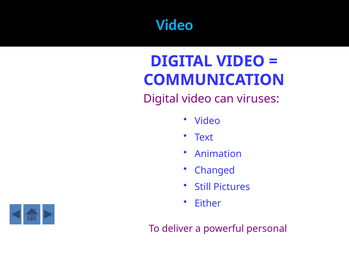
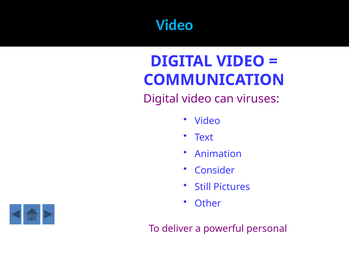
Changed: Changed -> Consider
Either: Either -> Other
